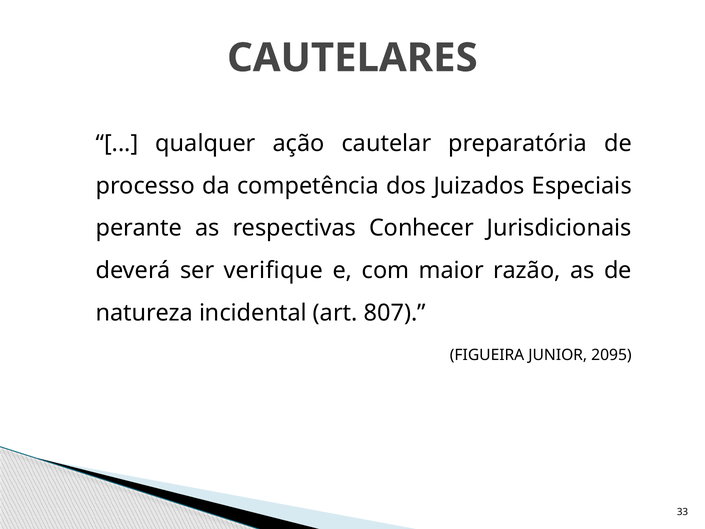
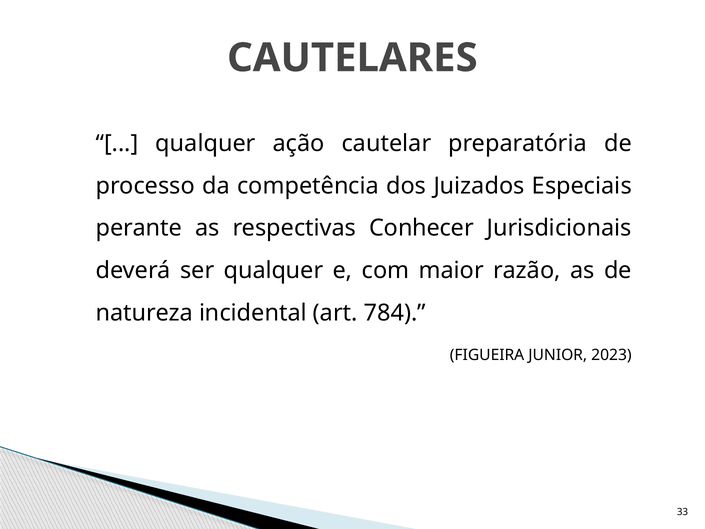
ser verifique: verifique -> qualquer
807: 807 -> 784
2095: 2095 -> 2023
